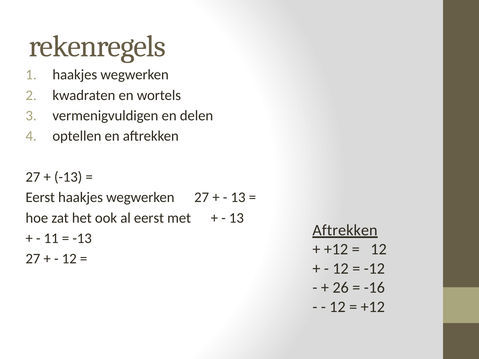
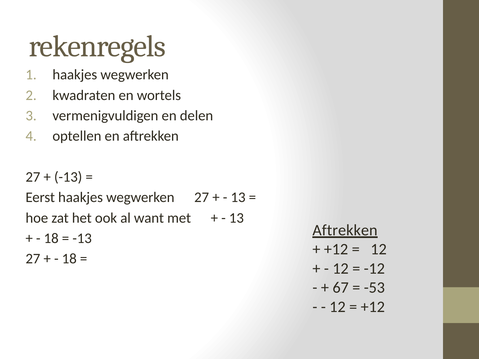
al eerst: eerst -> want
11 at (51, 239): 11 -> 18
12 at (69, 259): 12 -> 18
26: 26 -> 67
-16: -16 -> -53
